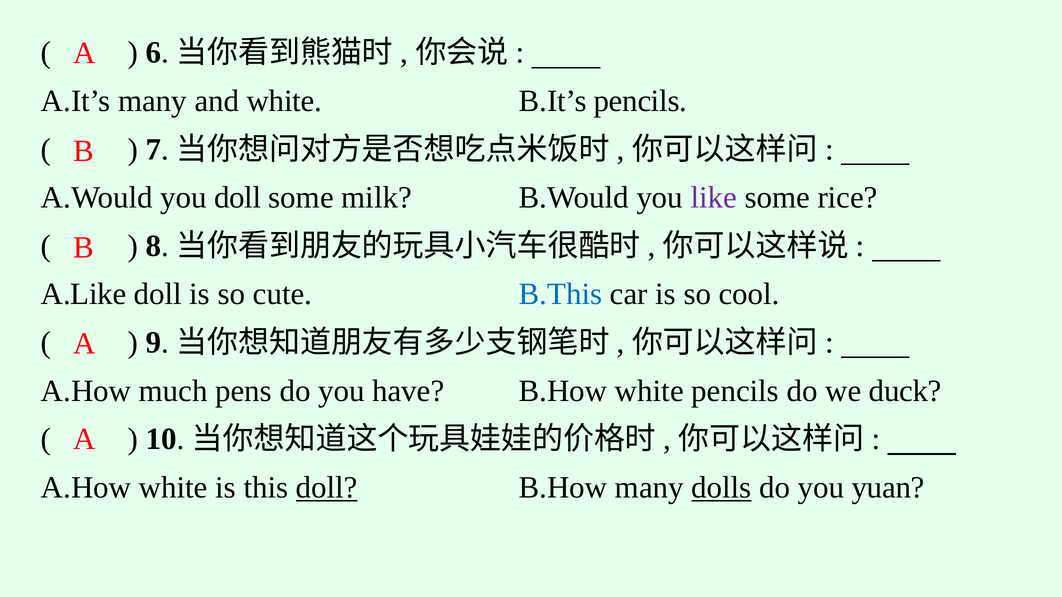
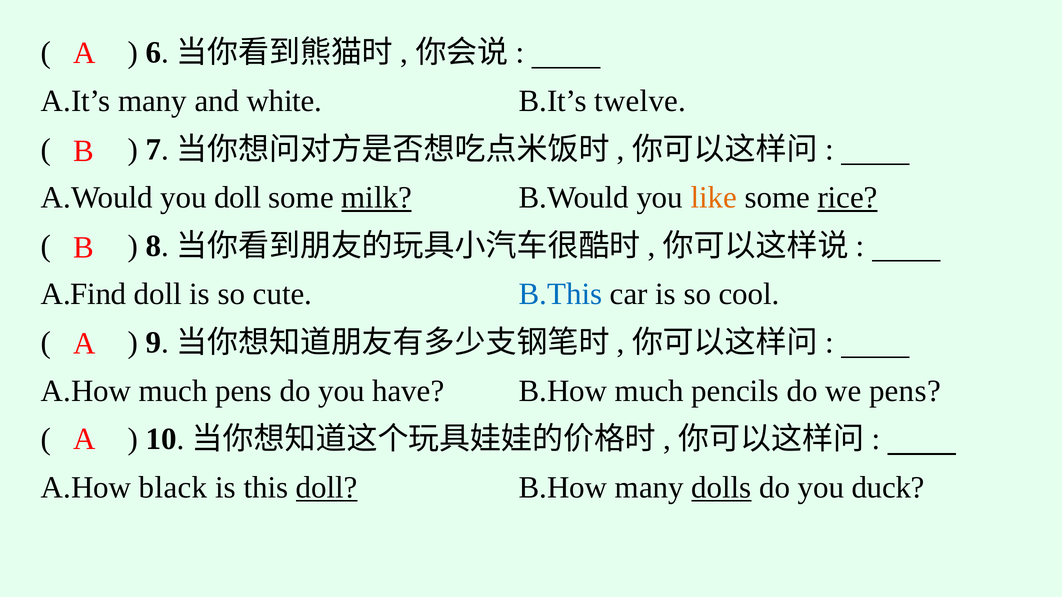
B.It’s pencils: pencils -> twelve
milk underline: none -> present
like colour: purple -> orange
rice underline: none -> present
A.Like: A.Like -> A.Find
B.How white: white -> much
we duck: duck -> pens
A.How white: white -> black
yuan: yuan -> duck
